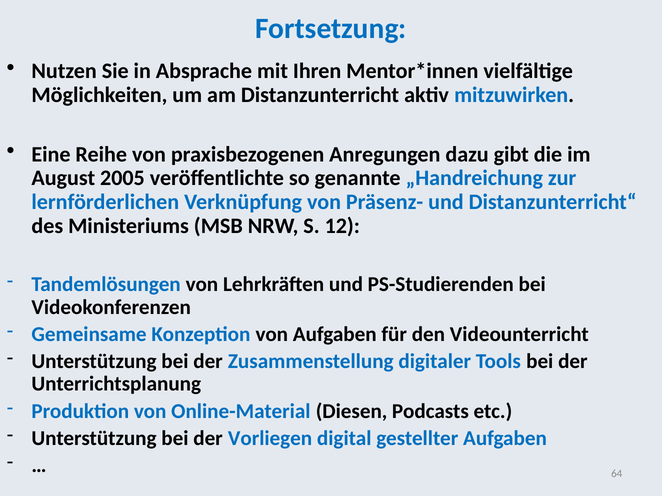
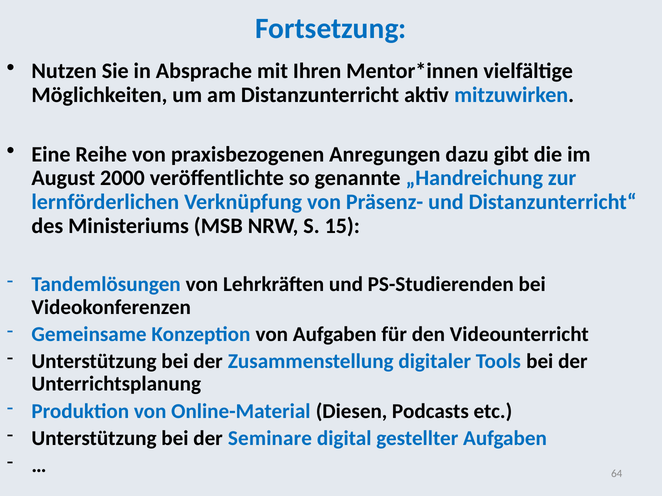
2005: 2005 -> 2000
12: 12 -> 15
Vorliegen: Vorliegen -> Seminare
